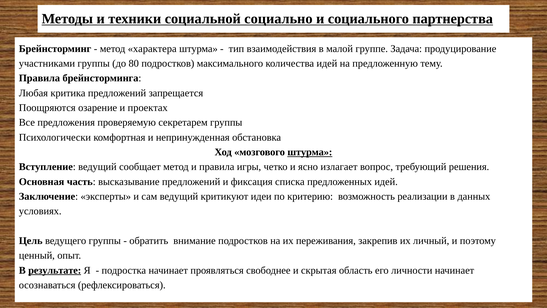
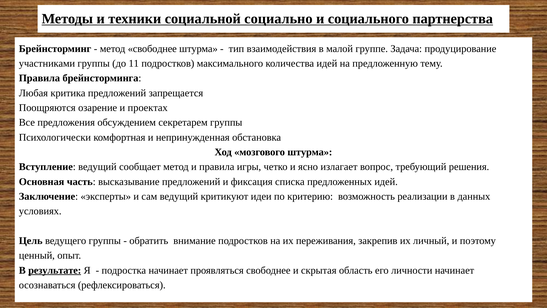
метод характера: характера -> свободнее
80: 80 -> 11
проверяемую: проверяемую -> обсуждением
штурма at (310, 152) underline: present -> none
